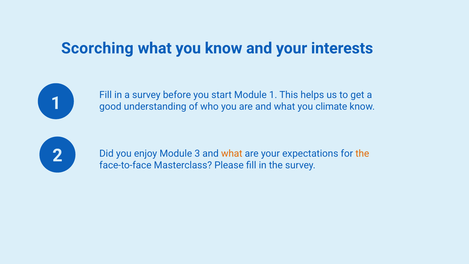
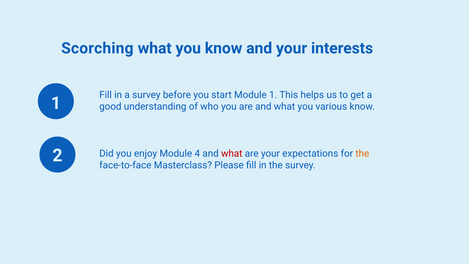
climate: climate -> various
3: 3 -> 4
what at (232, 153) colour: orange -> red
